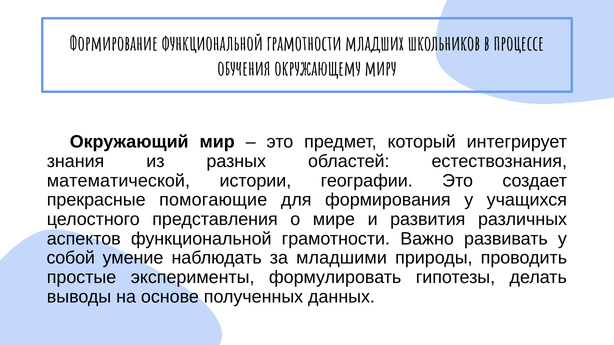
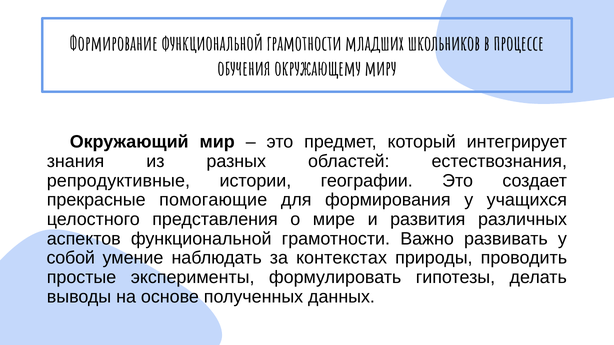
математической: математической -> репродуктивные
младшими: младшими -> контекстах
